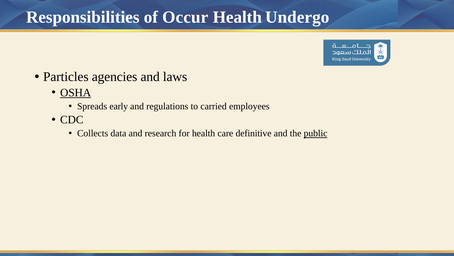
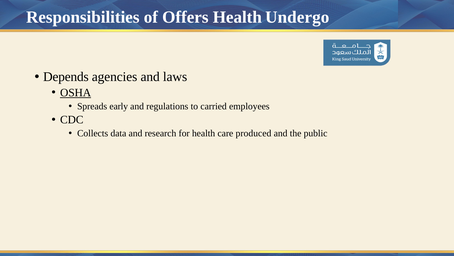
Occur: Occur -> Offers
Particles: Particles -> Depends
definitive: definitive -> produced
public underline: present -> none
